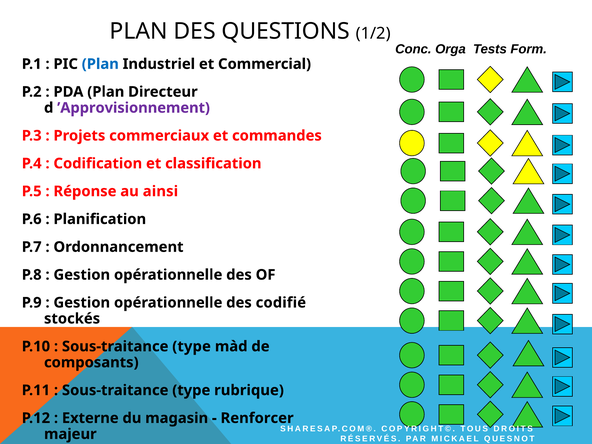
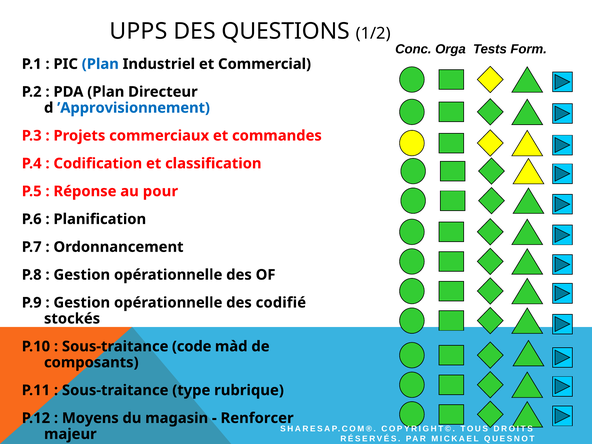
PLAN at (139, 31): PLAN -> UPPS
’Approvisionnement colour: purple -> blue
ainsi: ainsi -> pour
type at (192, 346): type -> code
Externe: Externe -> Moyens
